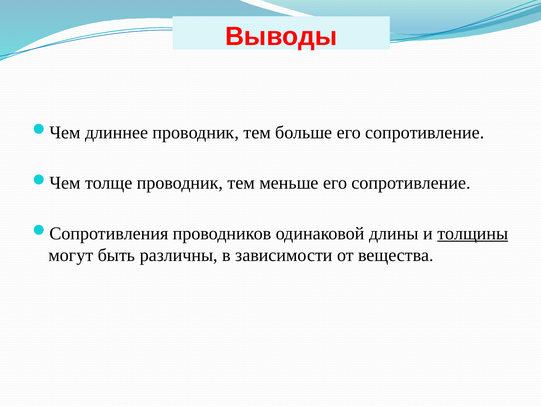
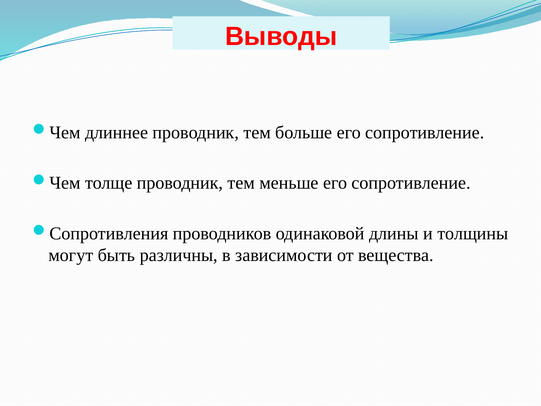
толщины underline: present -> none
